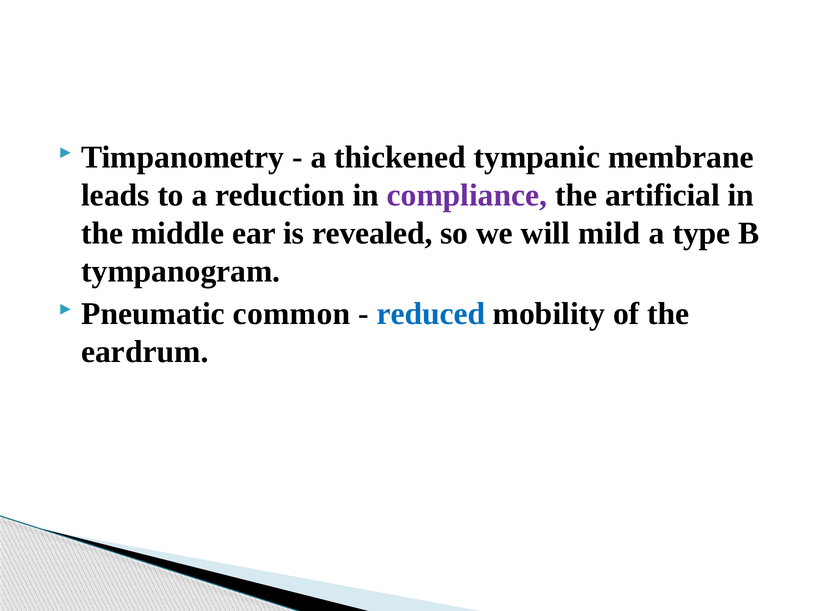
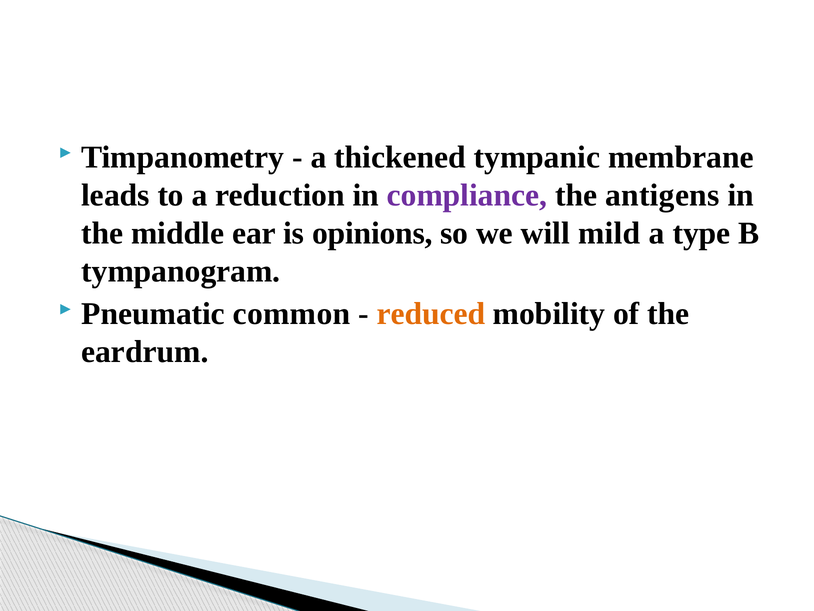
artificial: artificial -> antigens
revealed: revealed -> opinions
reduced colour: blue -> orange
